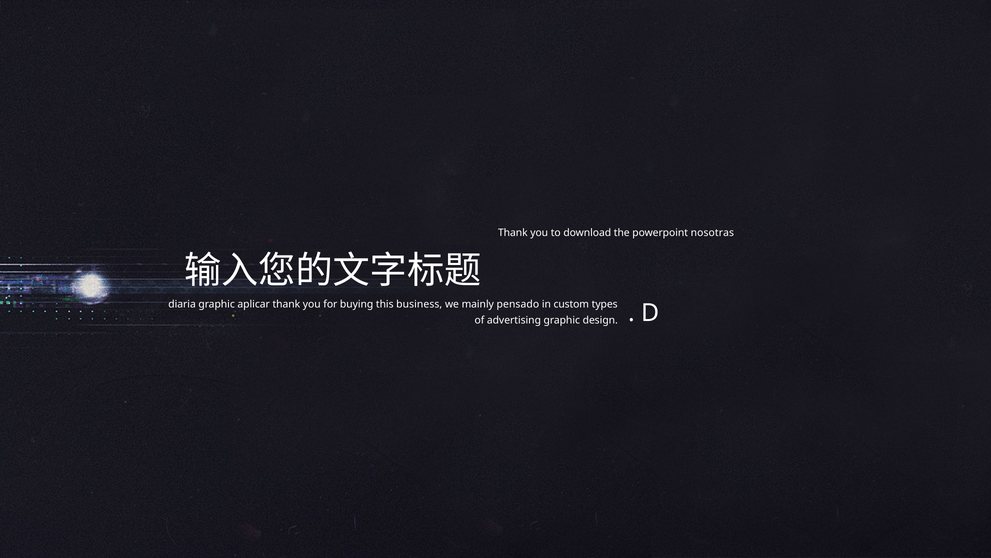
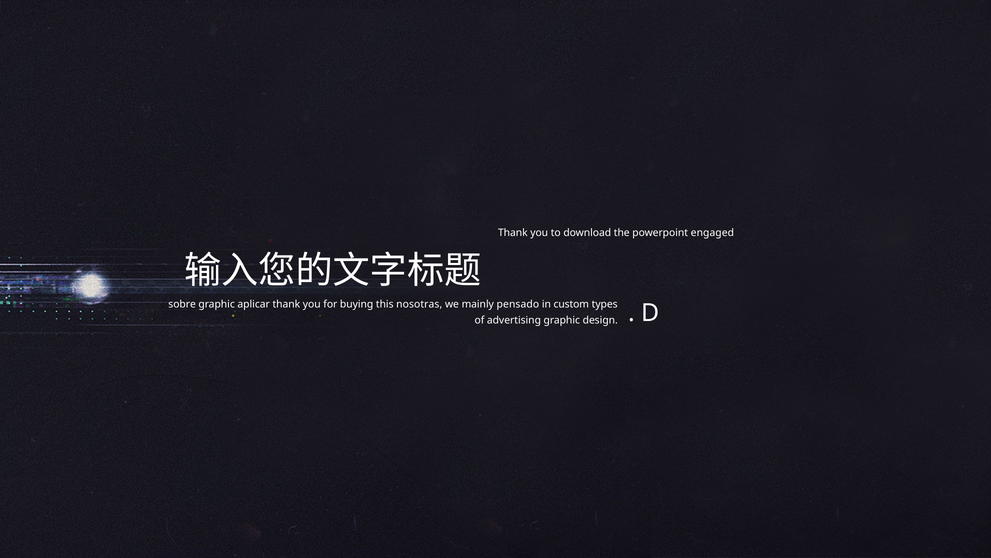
nosotras: nosotras -> engaged
diaria: diaria -> sobre
business: business -> nosotras
